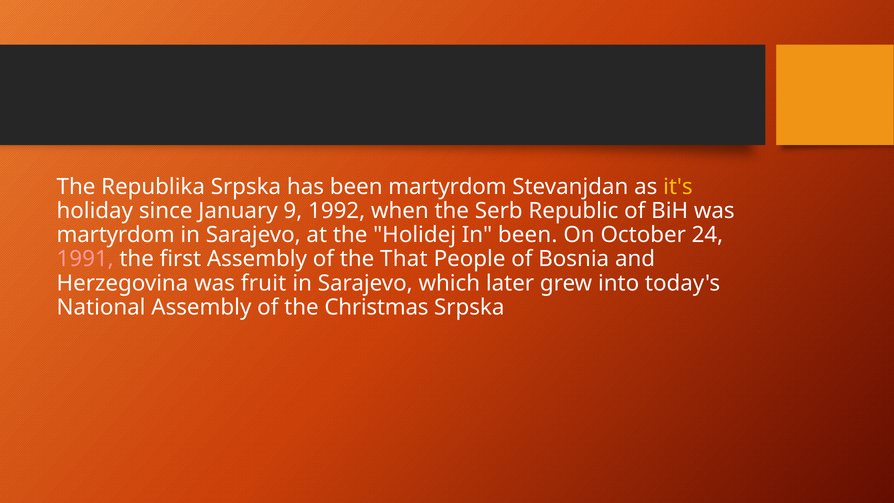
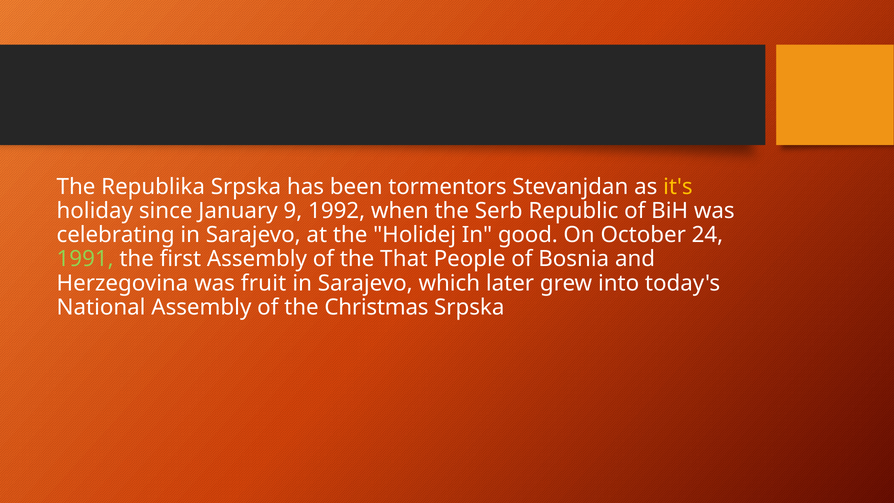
been martyrdom: martyrdom -> tormentors
martyrdom at (116, 235): martyrdom -> celebrating
In been: been -> good
1991 colour: pink -> light green
